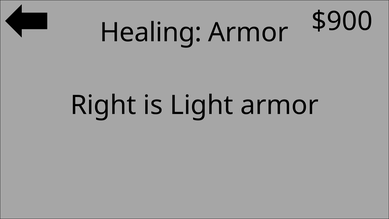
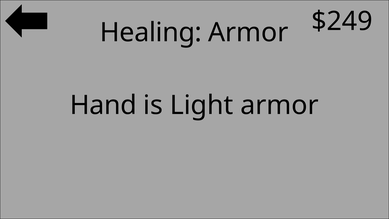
$900: $900 -> $249
Right: Right -> Hand
